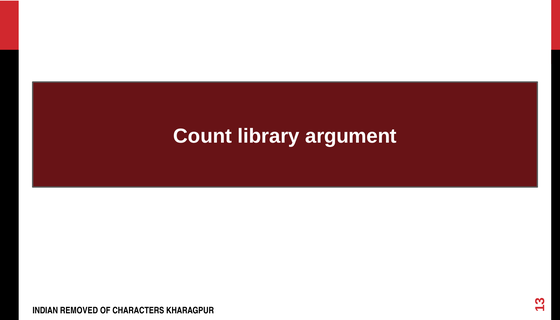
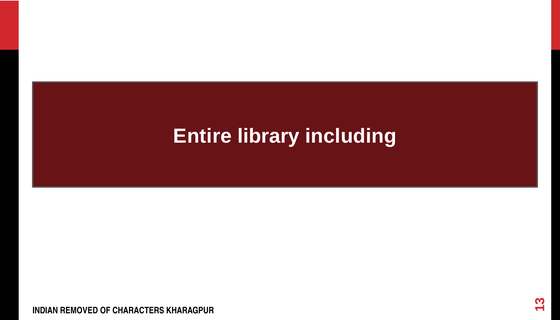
Count: Count -> Entire
argument: argument -> including
